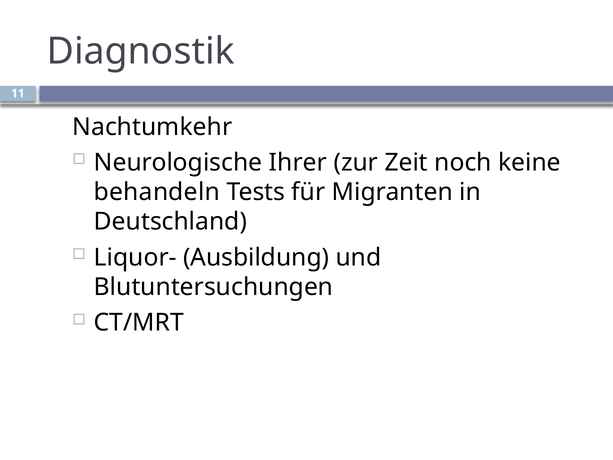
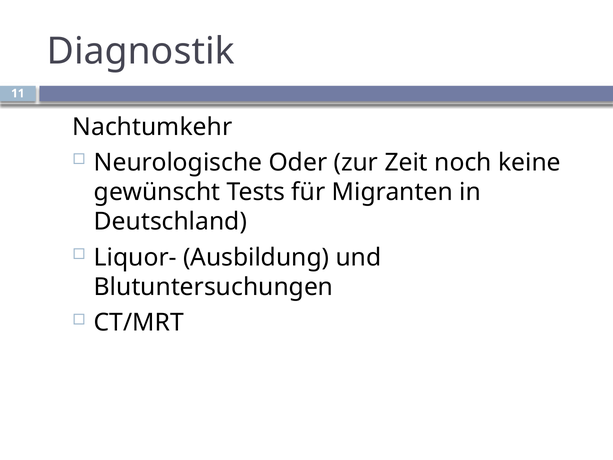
Ihrer: Ihrer -> Oder
behandeln: behandeln -> gewünscht
